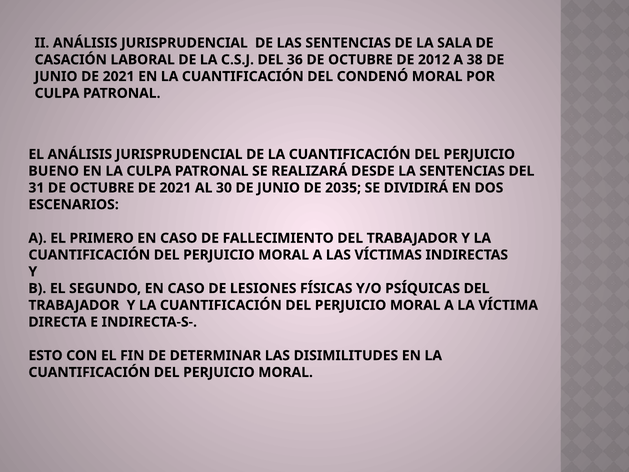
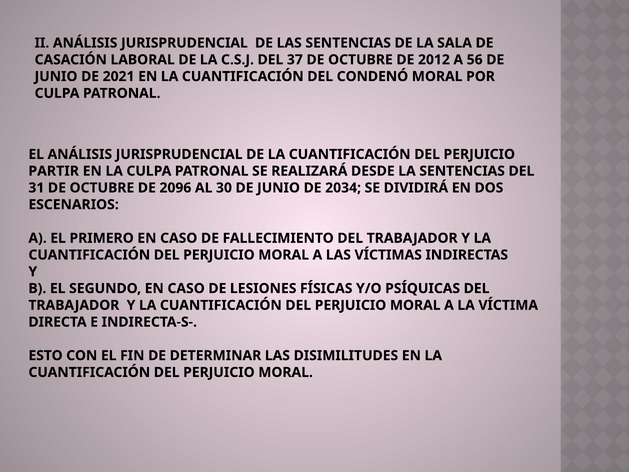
36: 36 -> 37
38: 38 -> 56
BUENO: BUENO -> PARTIR
OCTUBRE DE 2021: 2021 -> 2096
2035: 2035 -> 2034
